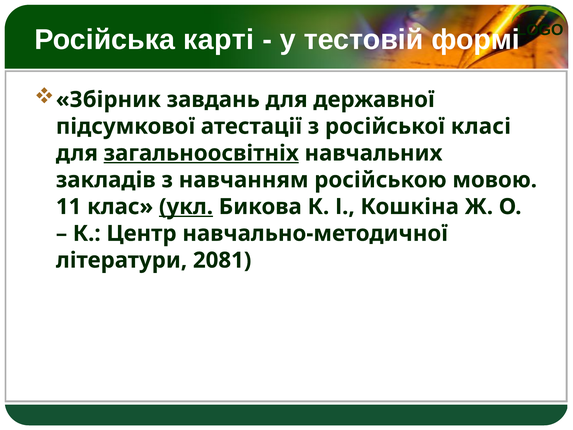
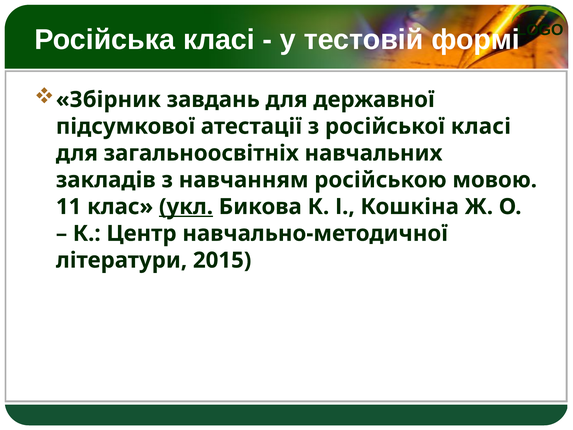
Російська карті: карті -> класі
загальноосвітніх underline: present -> none
2081: 2081 -> 2015
